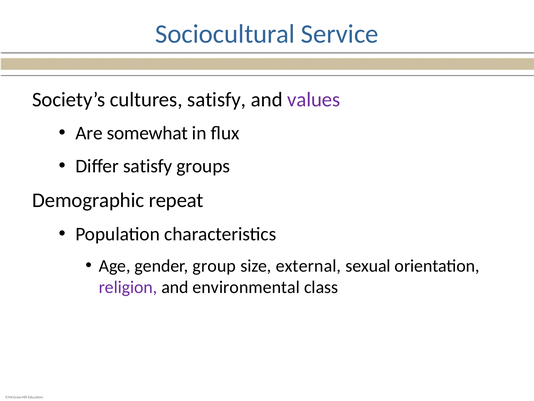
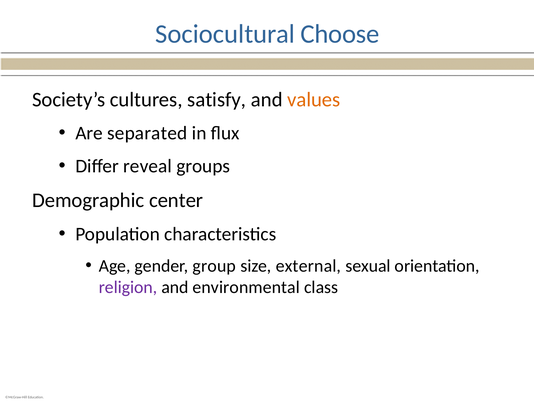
Service: Service -> Choose
values colour: purple -> orange
somewhat: somewhat -> separated
Differ satisfy: satisfy -> reveal
repeat: repeat -> center
